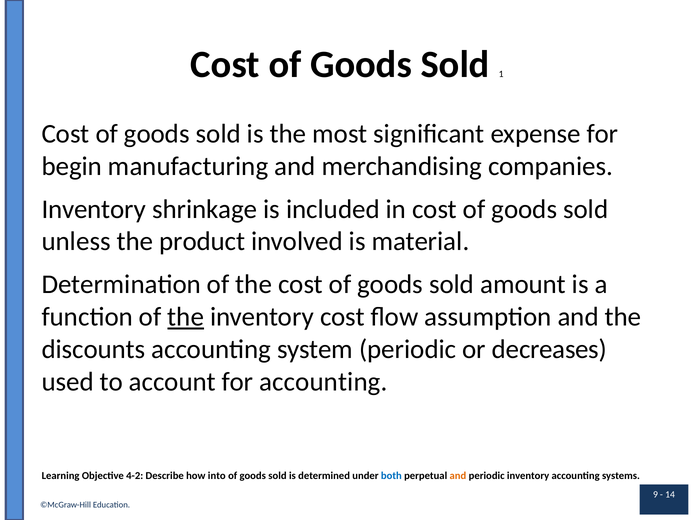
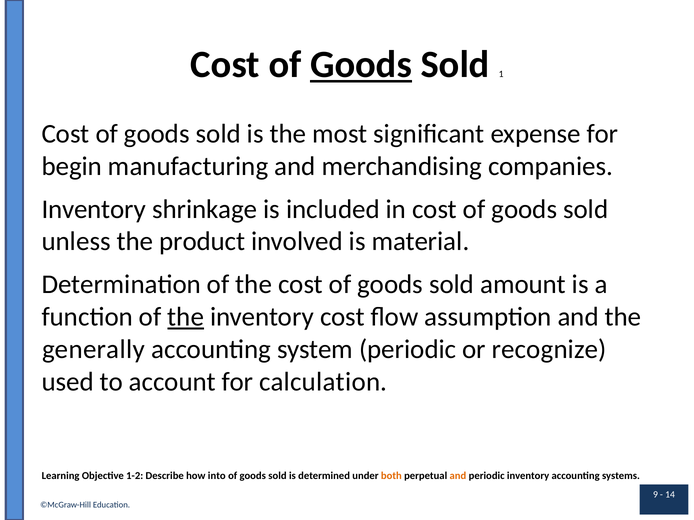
Goods at (361, 65) underline: none -> present
discounts: discounts -> generally
decreases: decreases -> recognize
for accounting: accounting -> calculation
4-2: 4-2 -> 1-2
both colour: blue -> orange
